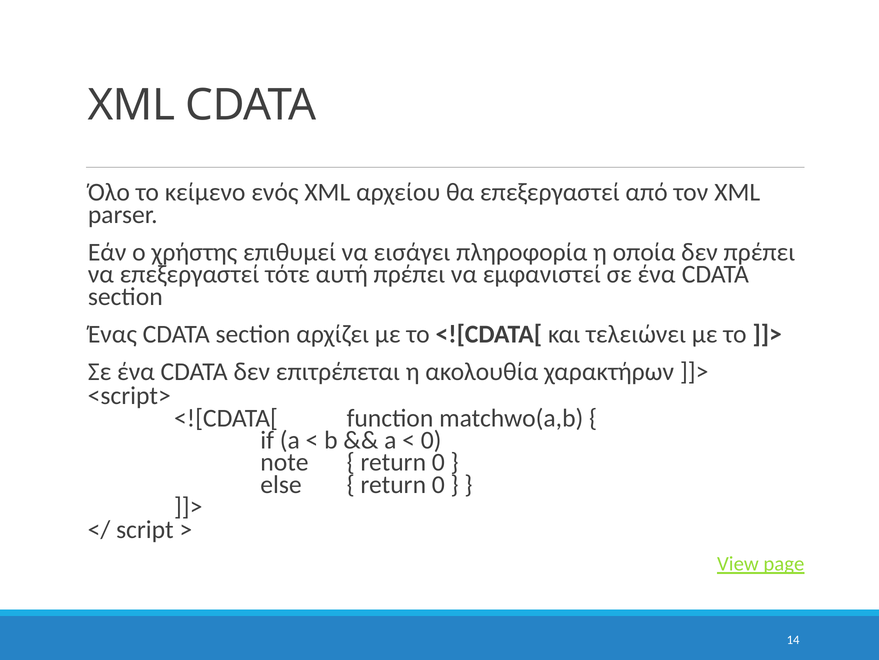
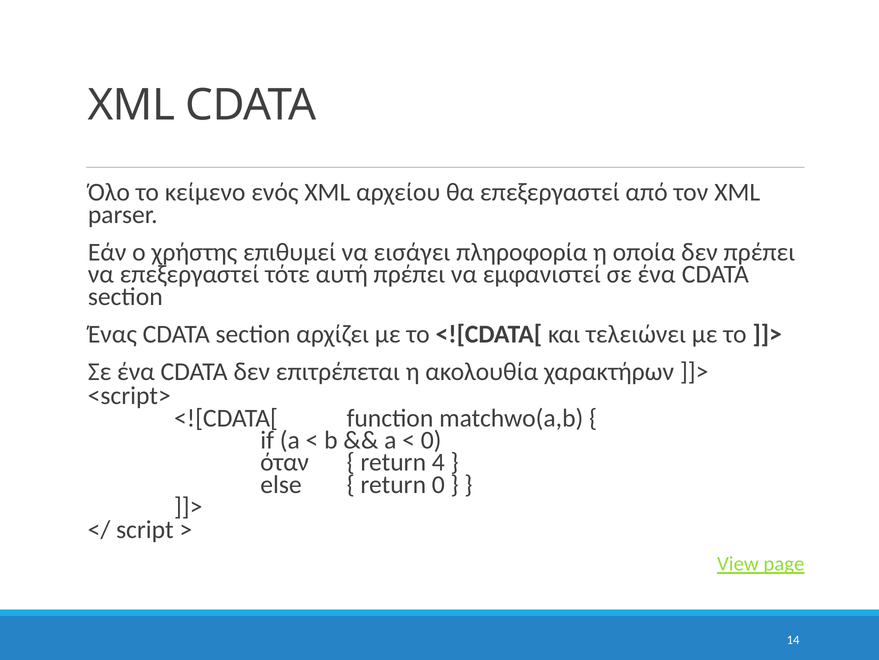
note: note -> όταν
0 at (438, 462): 0 -> 4
